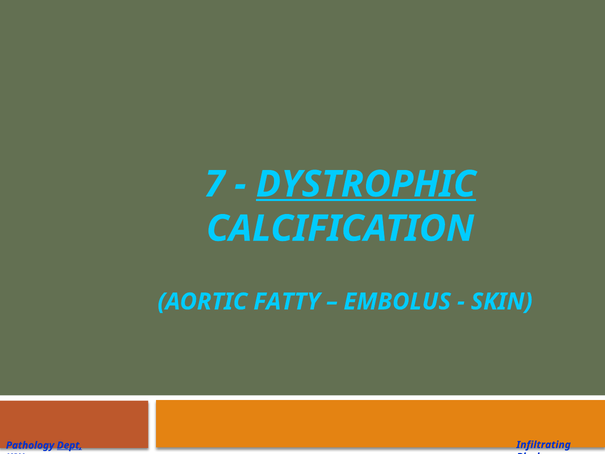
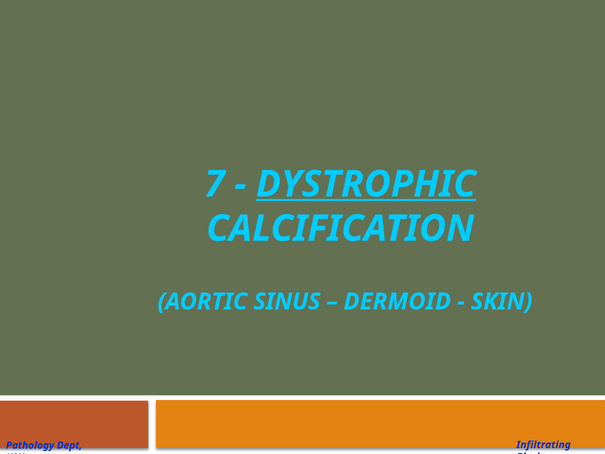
FATTY: FATTY -> SINUS
EMBOLUS: EMBOLUS -> DERMOID
Dept underline: present -> none
